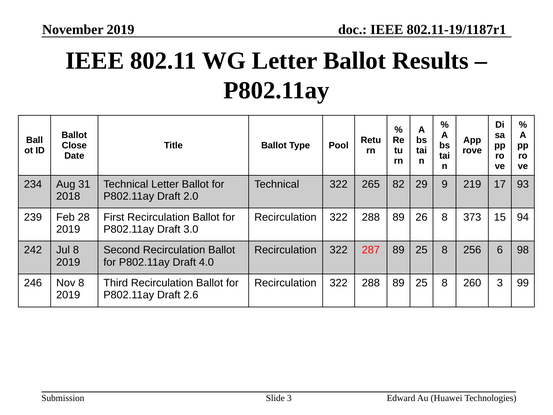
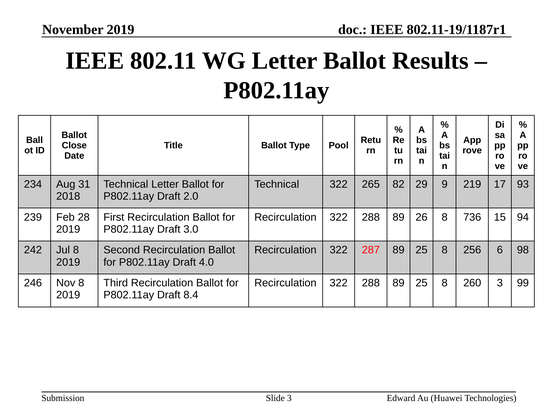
373: 373 -> 736
2.6: 2.6 -> 8.4
